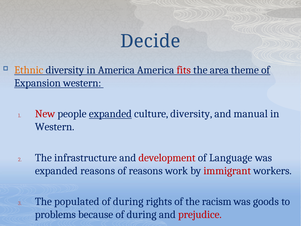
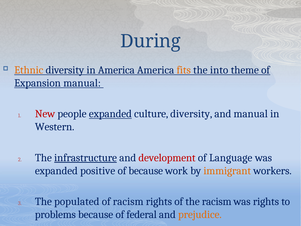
Decide: Decide -> During
fits colour: red -> orange
area: area -> into
Expansion western: western -> manual
infrastructure underline: none -> present
expanded reasons: reasons -> positive
of reasons: reasons -> because
immigrant colour: red -> orange
during at (128, 201): during -> racism
was goods: goods -> rights
because of during: during -> federal
prejudice colour: red -> orange
